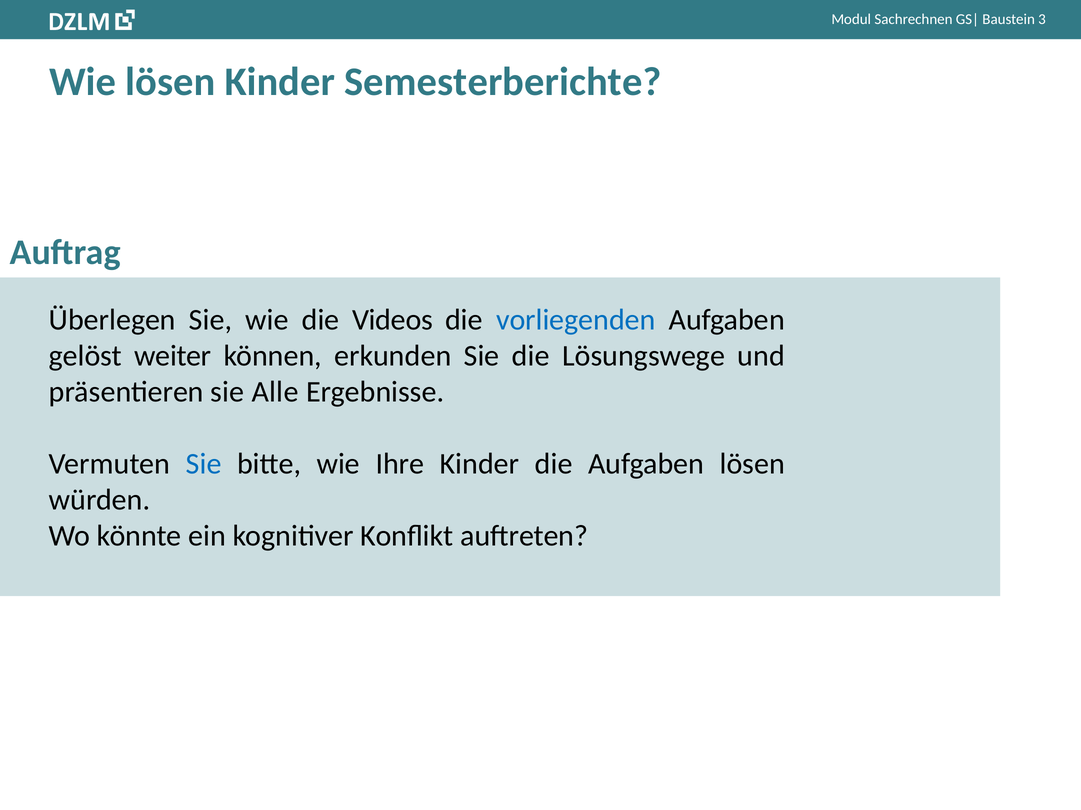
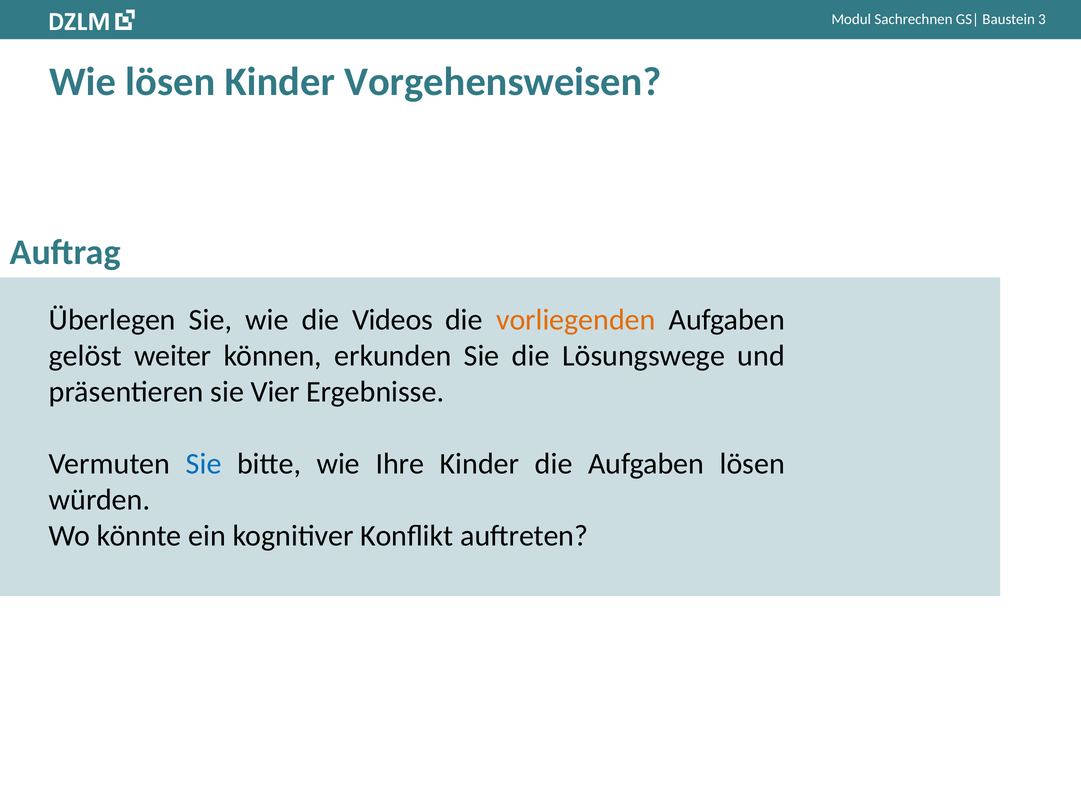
Semesterberichte: Semesterberichte -> Vorgehensweisen
vorliegenden colour: blue -> orange
Alle: Alle -> Vier
